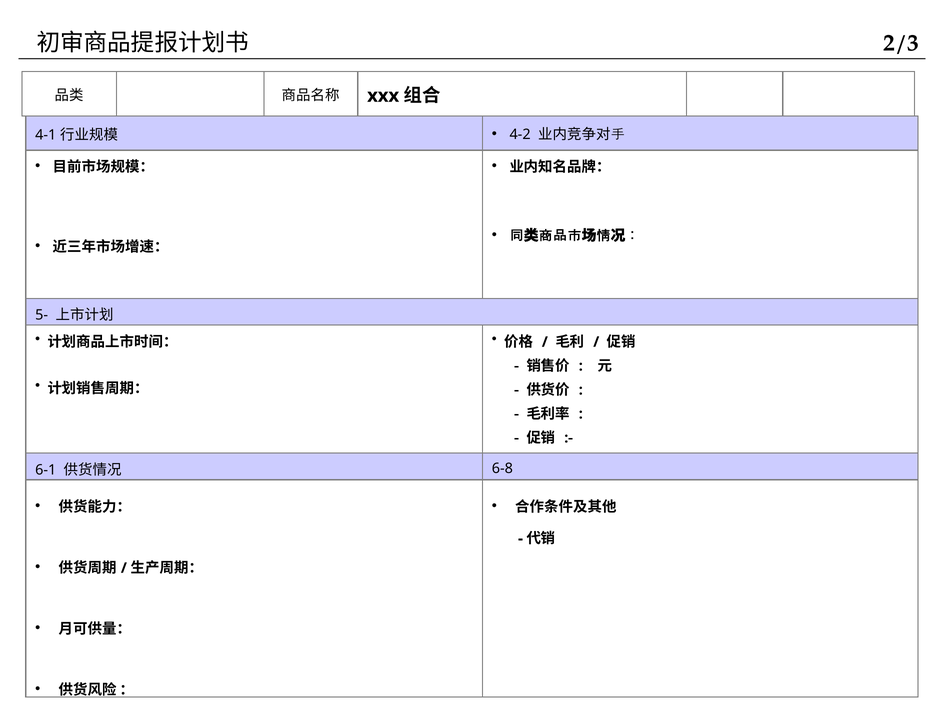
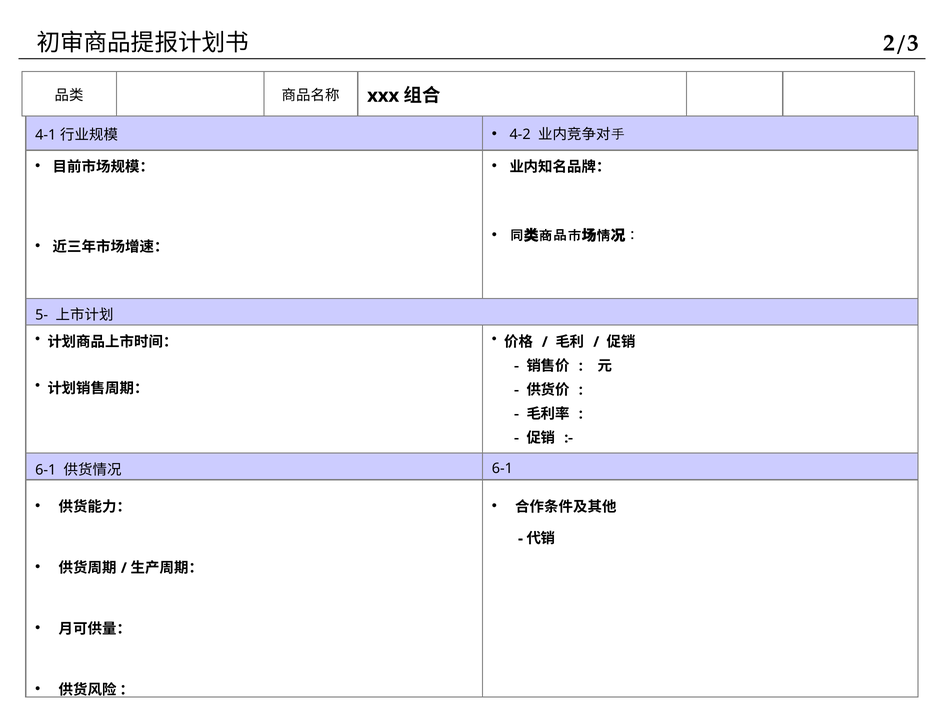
6-8 at (502, 468): 6-8 -> 6-1
